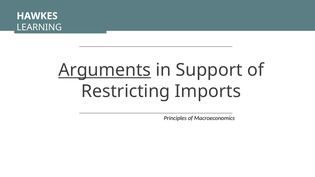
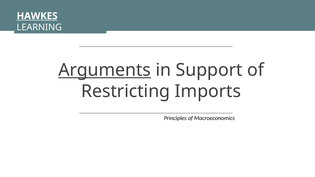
HAWKES underline: none -> present
